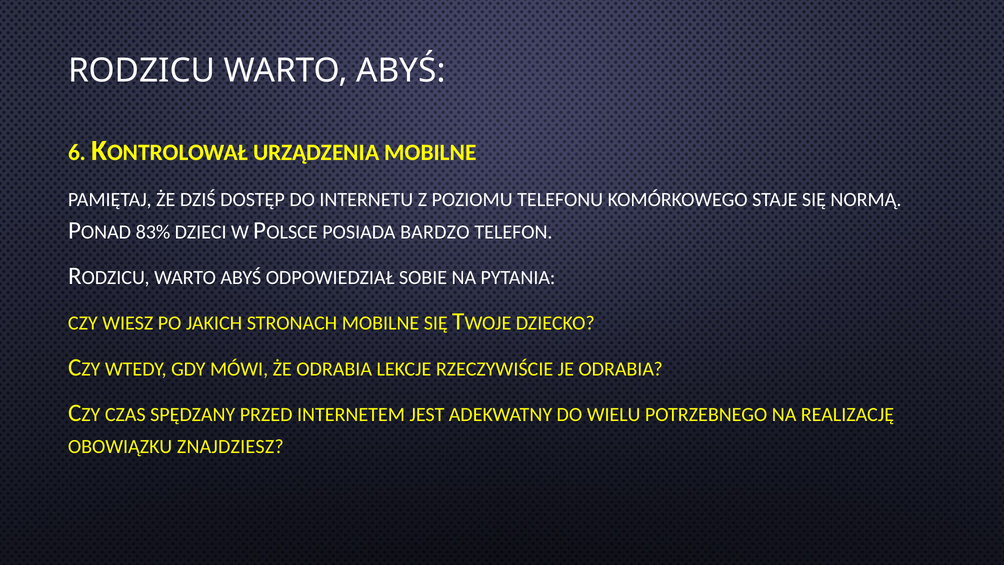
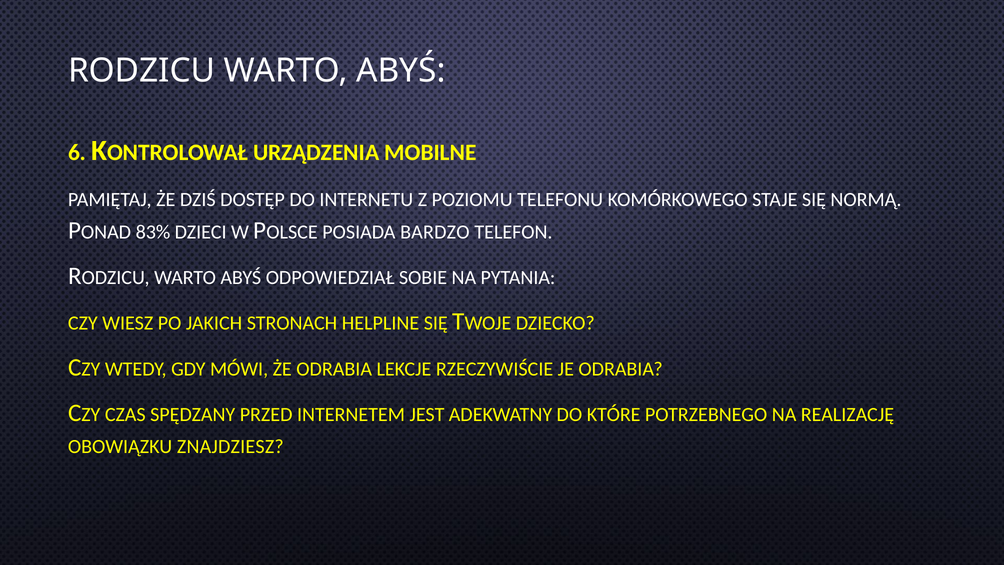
STRONACH MOBILNE: MOBILNE -> HELPLINE
WIELU: WIELU -> KTÓRE
